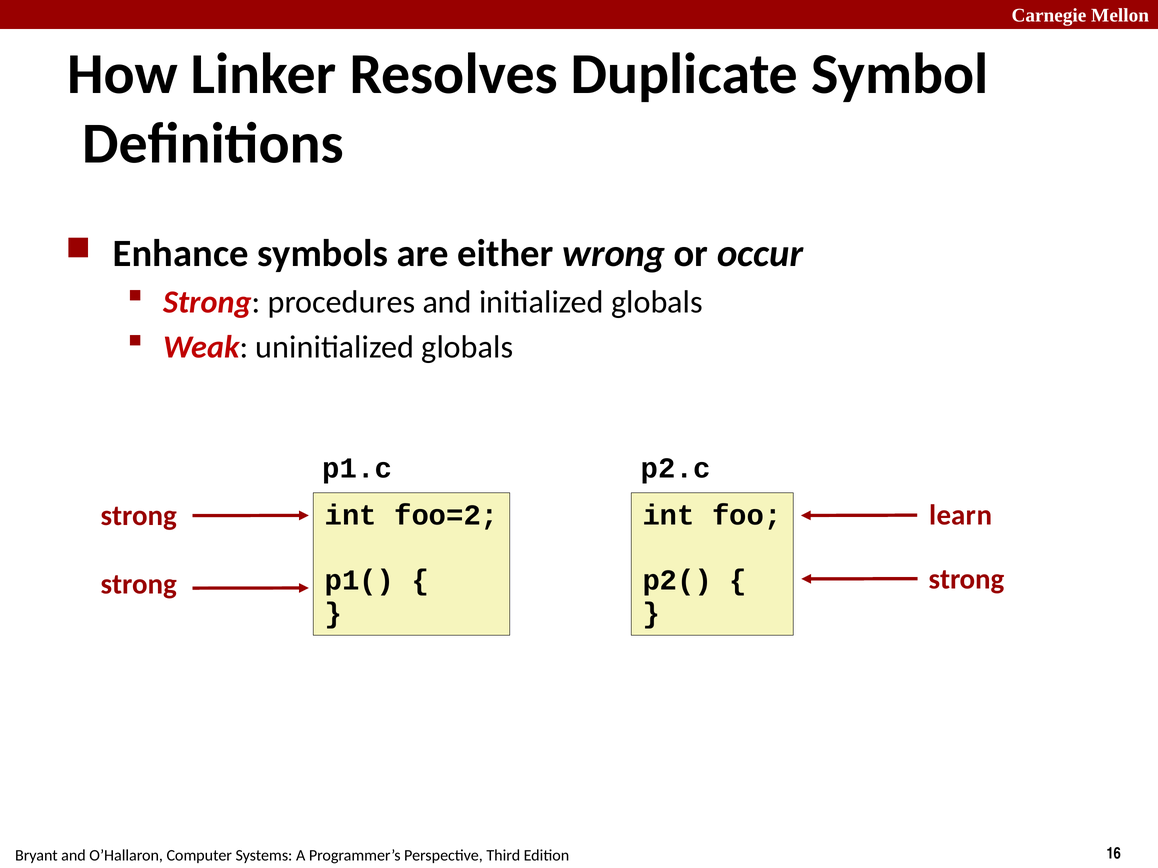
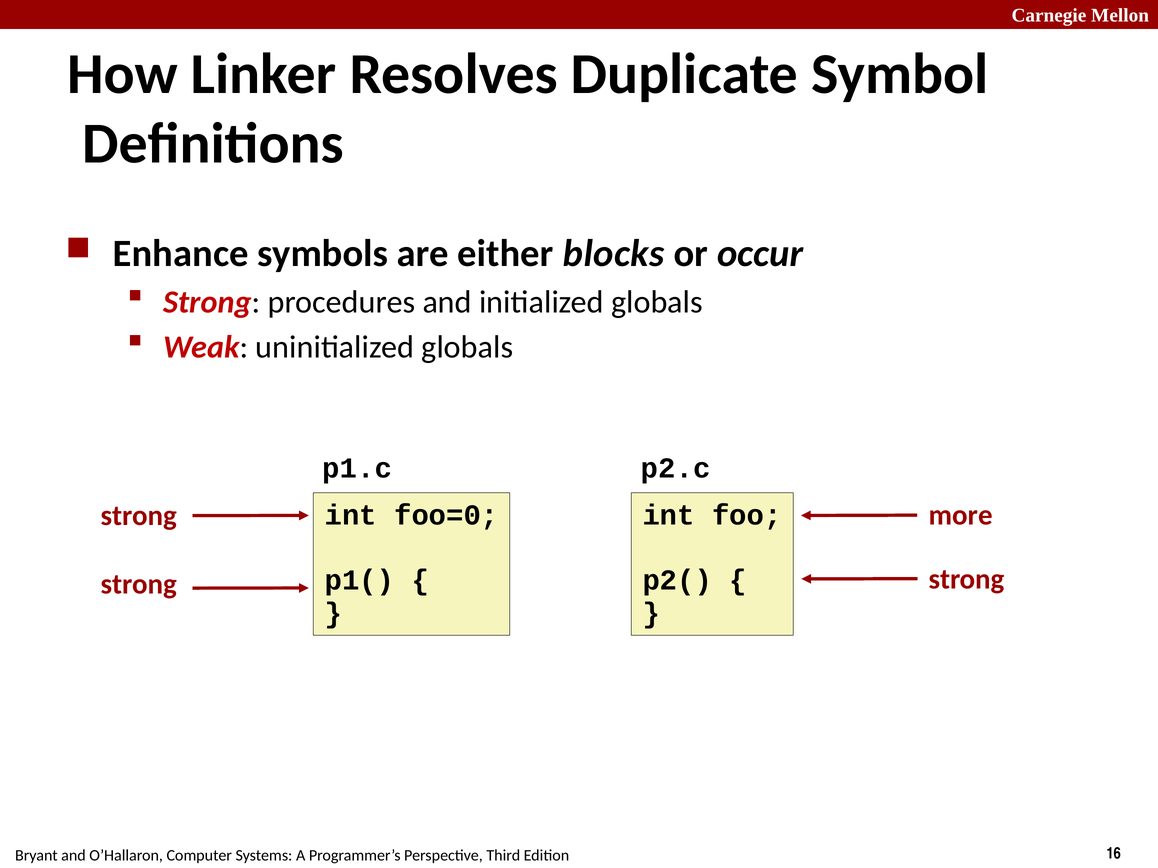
wrong: wrong -> blocks
learn: learn -> more
foo=2: foo=2 -> foo=0
